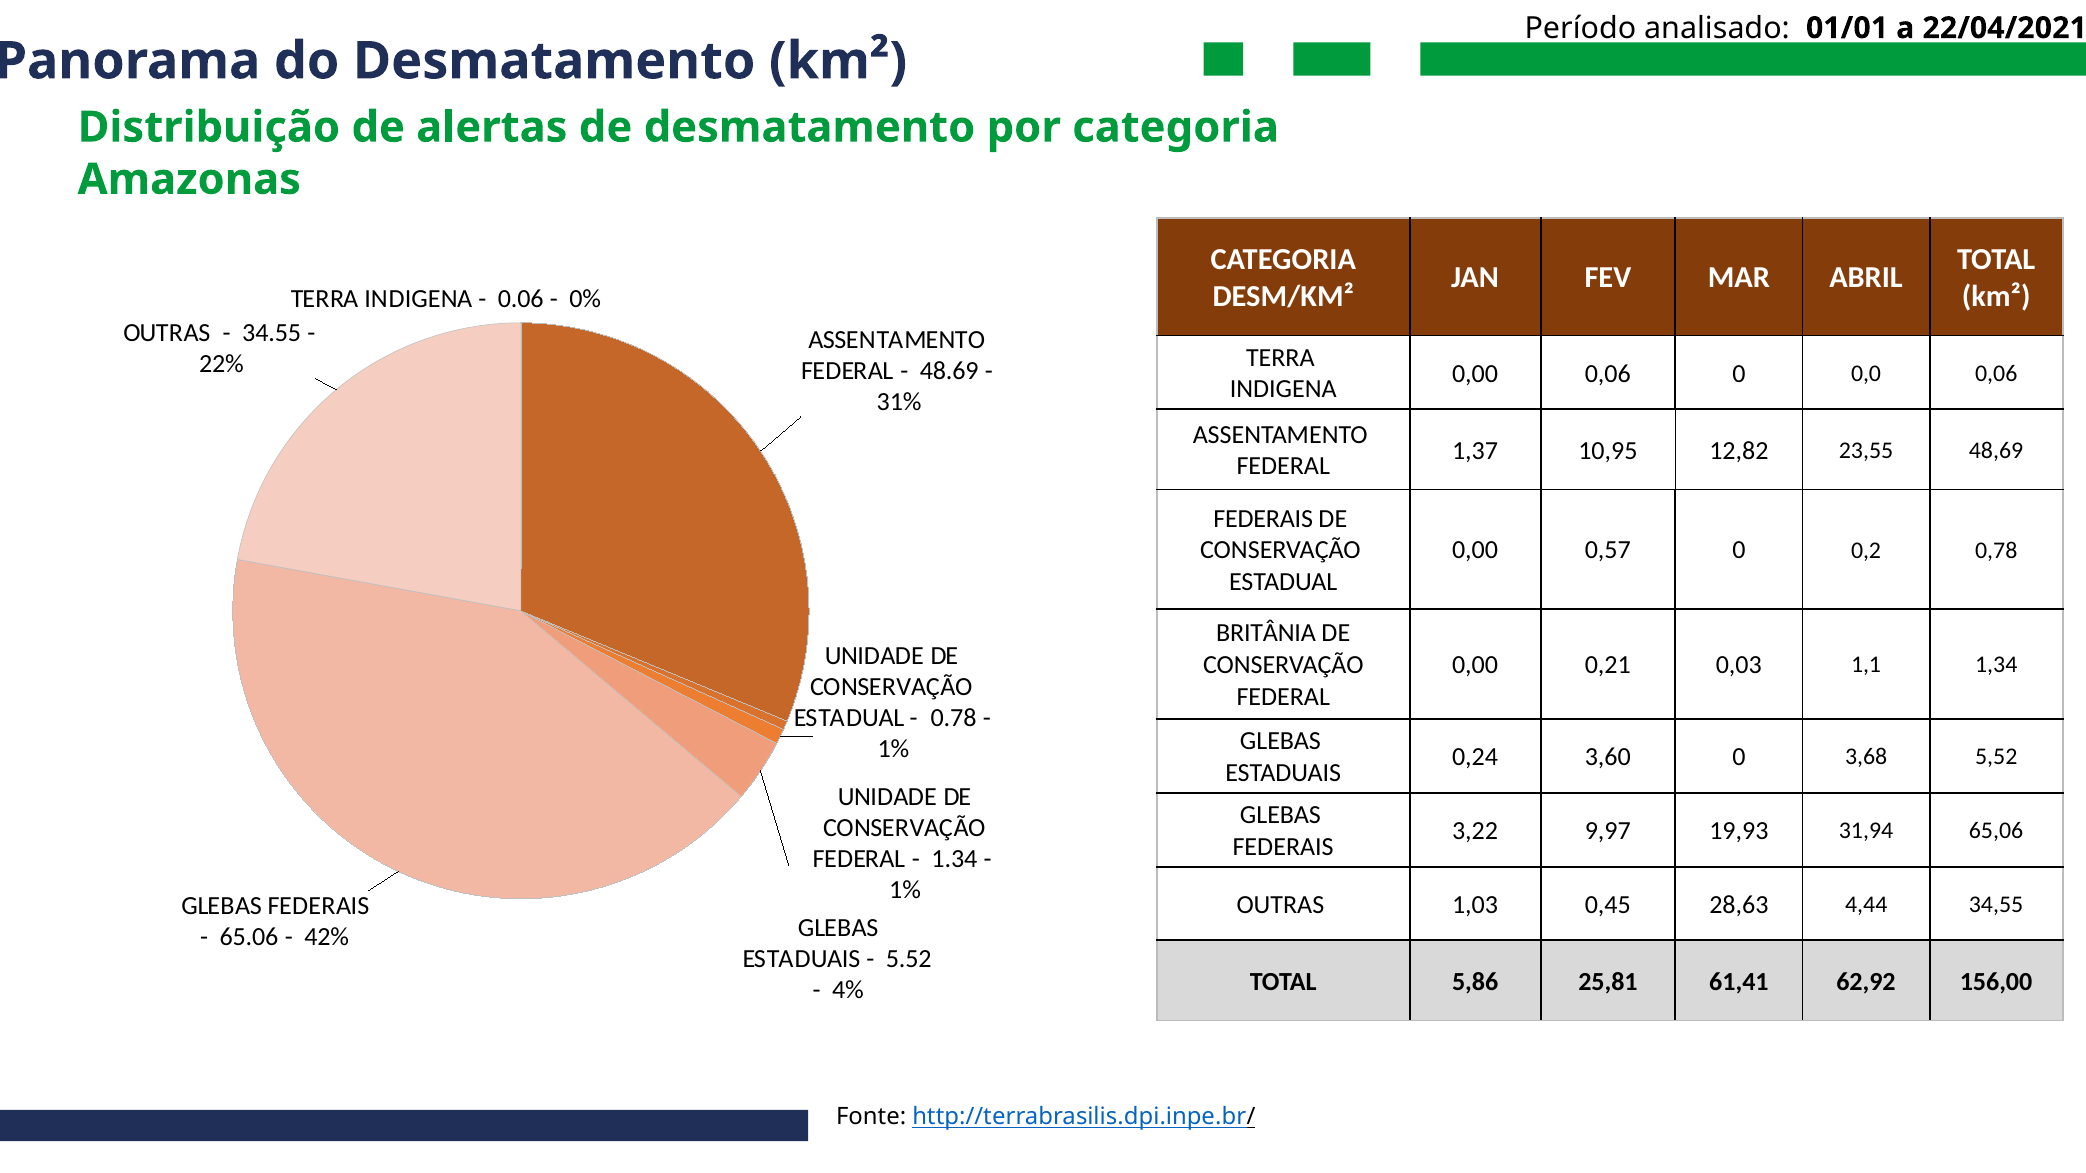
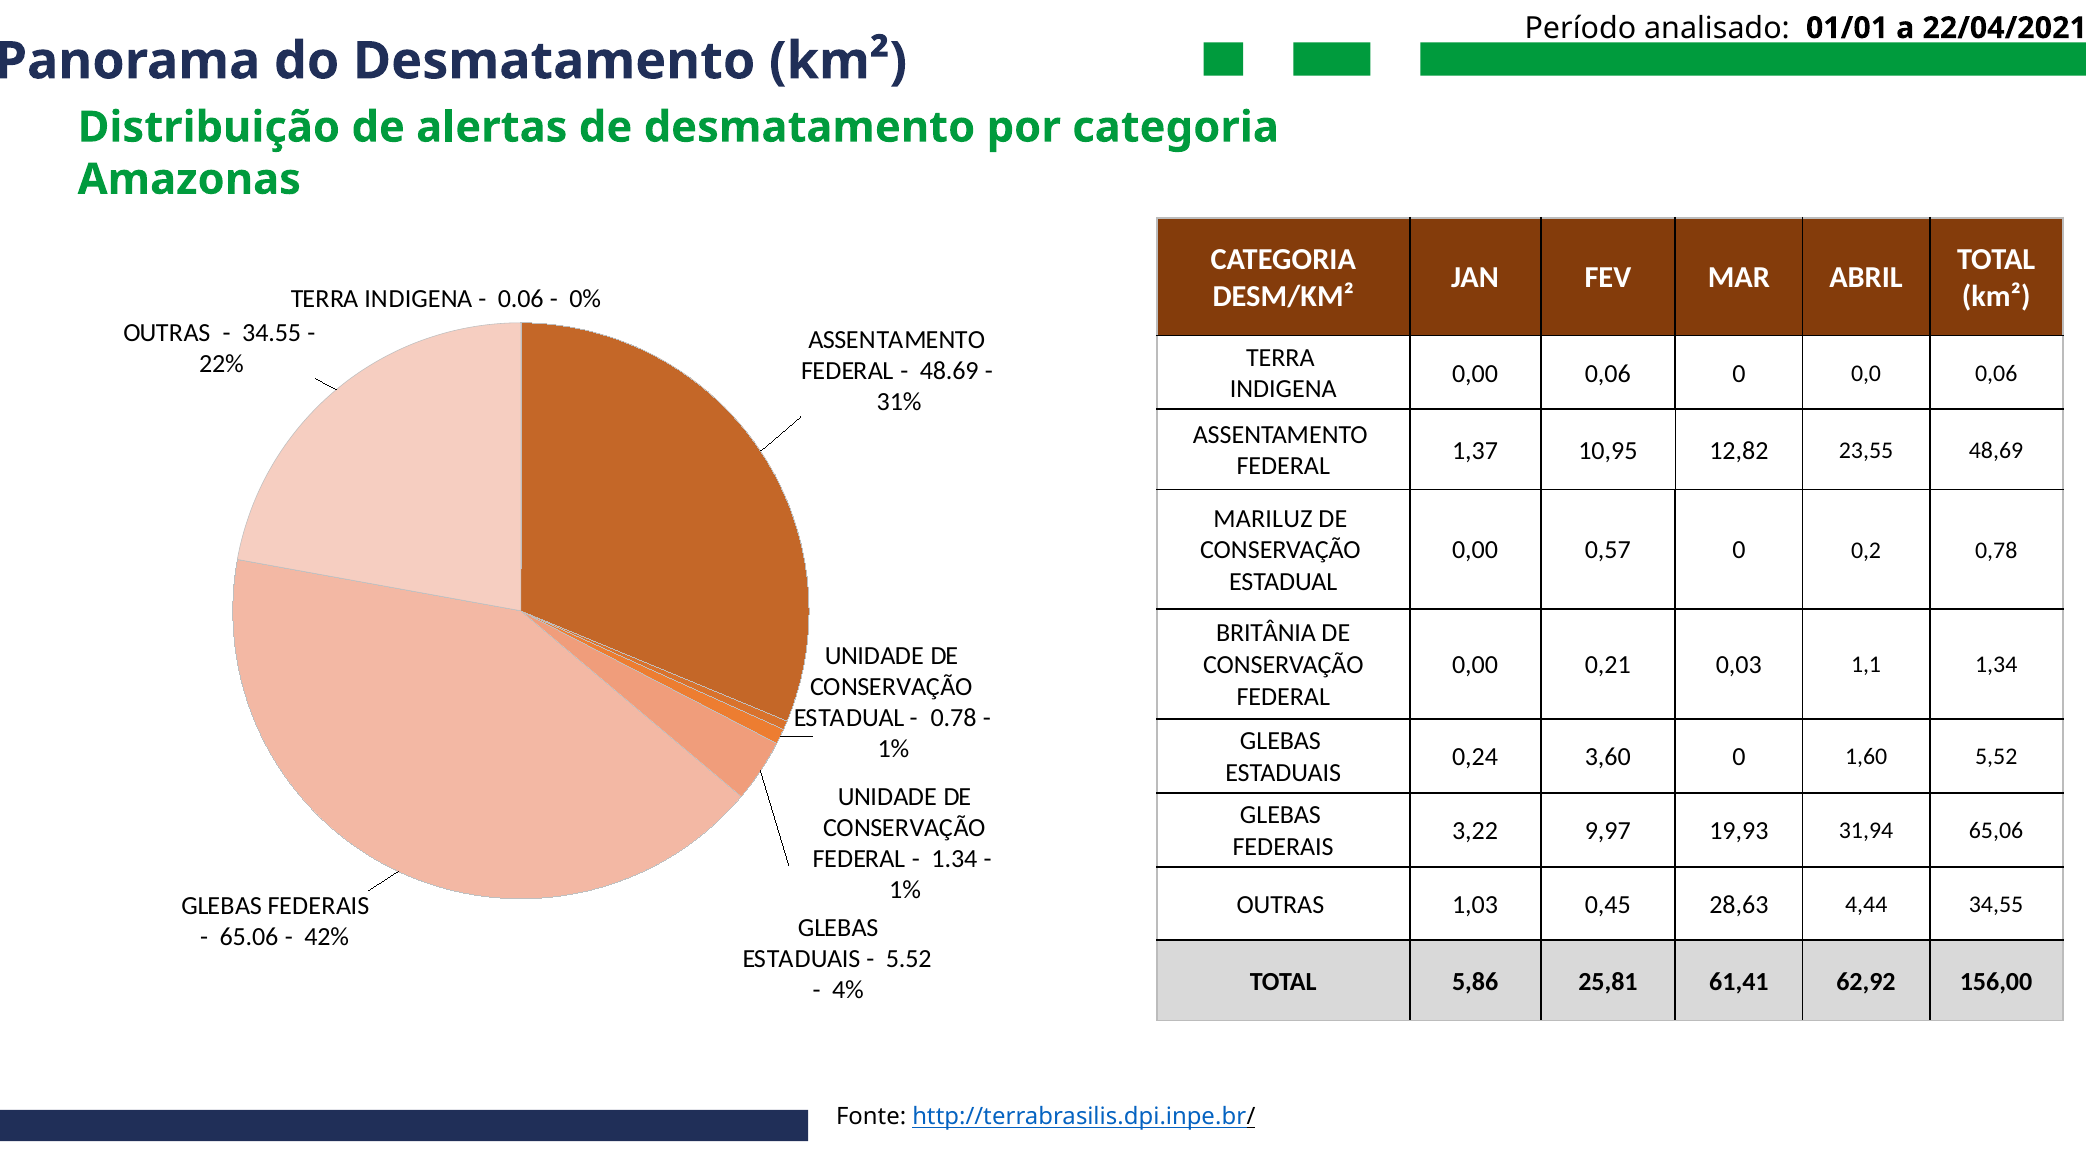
FEDERAIS at (1263, 519): FEDERAIS -> MARILUZ
3,68: 3,68 -> 1,60
